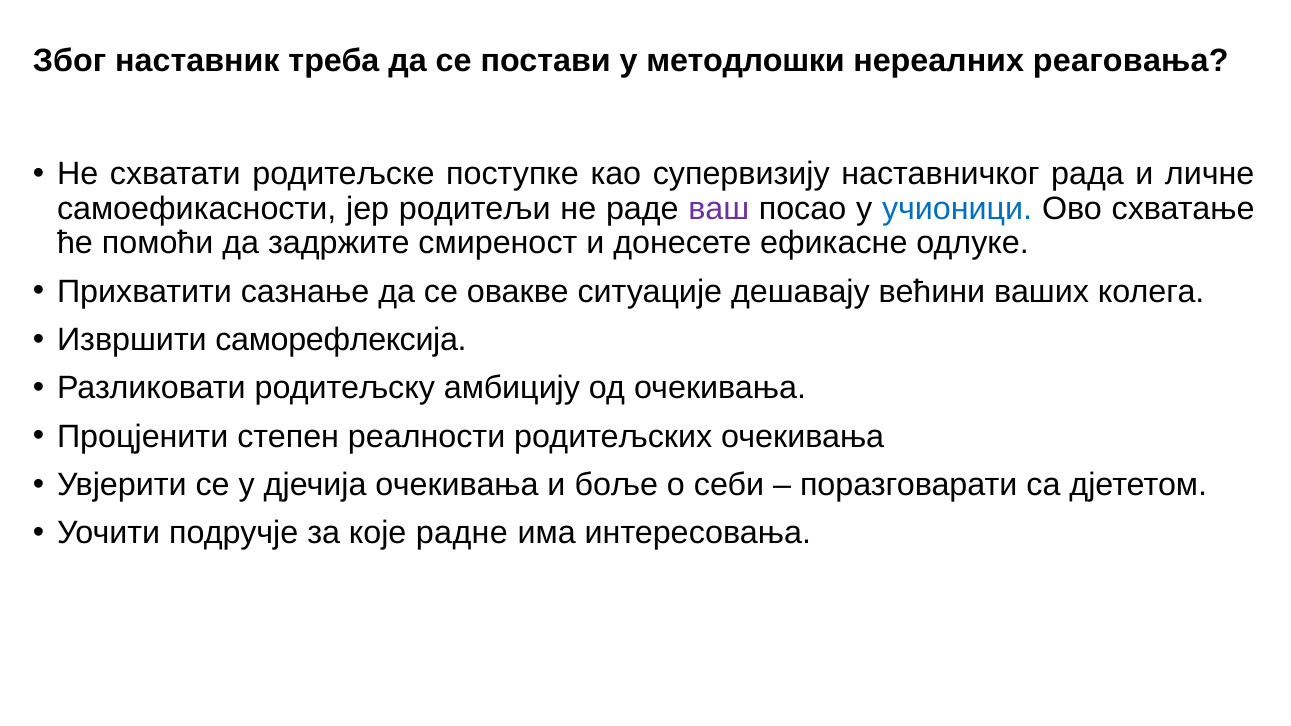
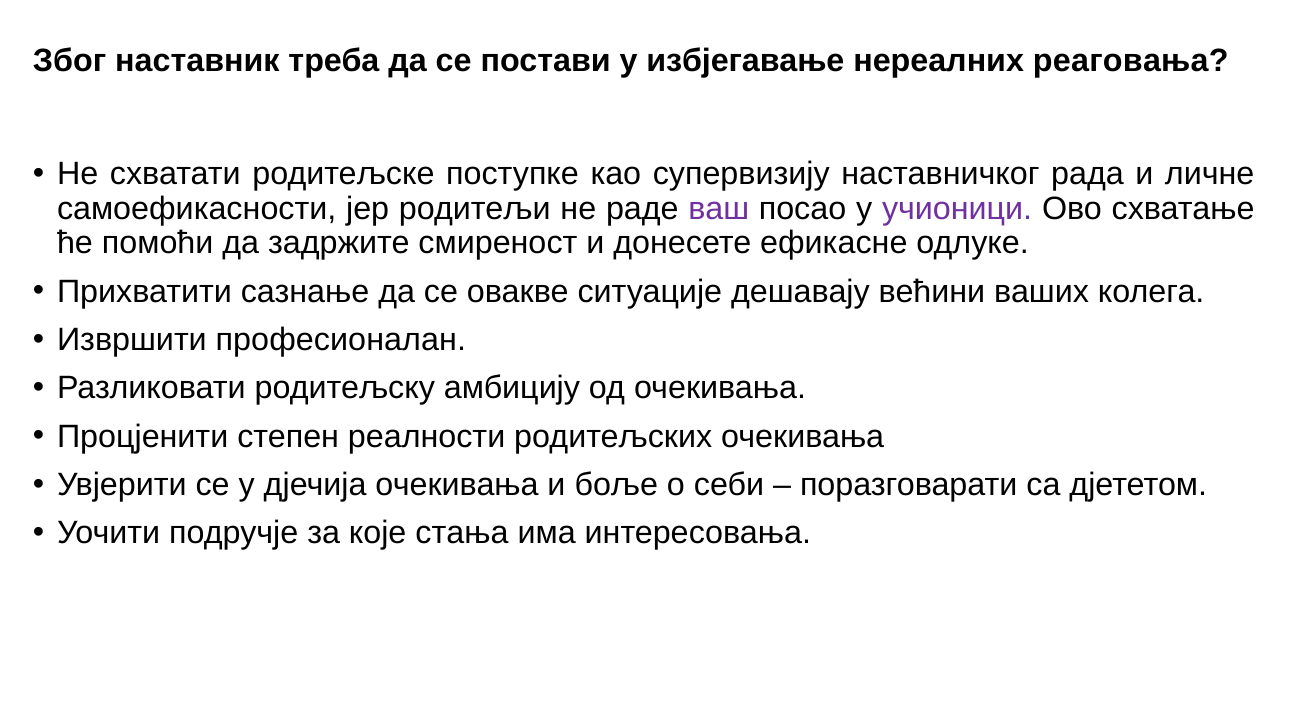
методлошки: методлошки -> избјегавање
учионици colour: blue -> purple
саморефлексија: саморефлексија -> професионалан
радне: радне -> стања
